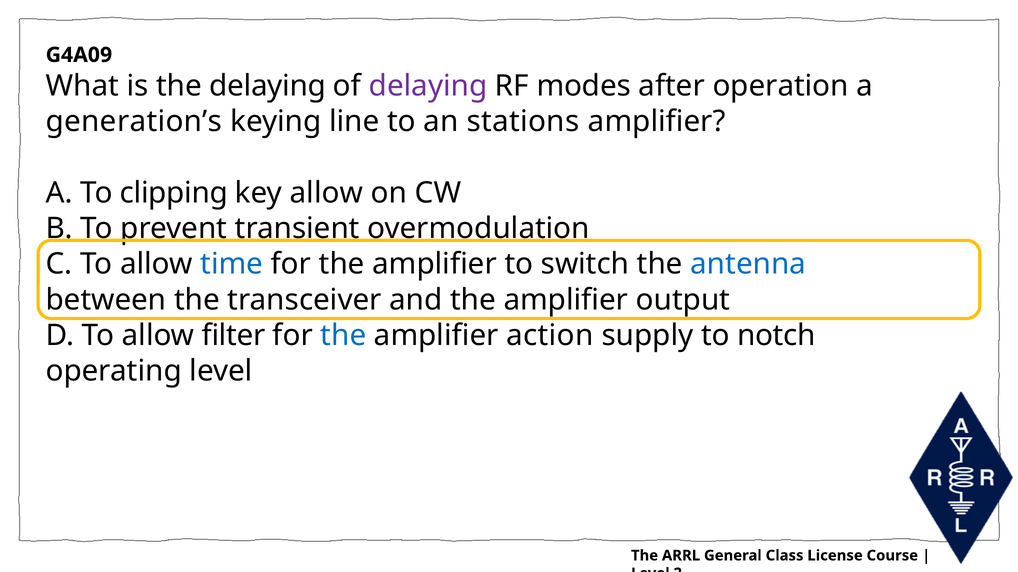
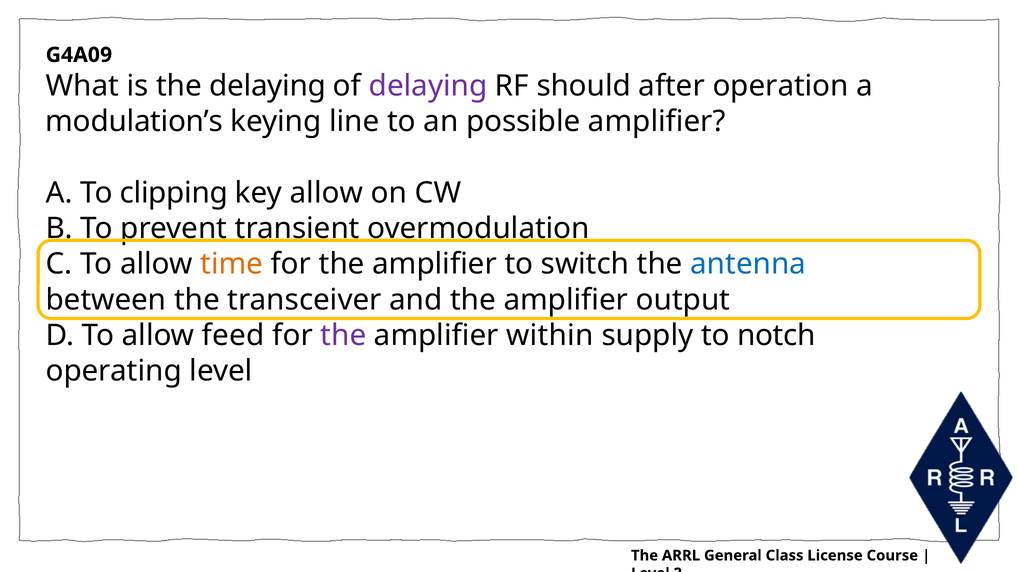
modes: modes -> should
generation’s: generation’s -> modulation’s
stations: stations -> possible
time colour: blue -> orange
filter: filter -> feed
the at (343, 336) colour: blue -> purple
action: action -> within
